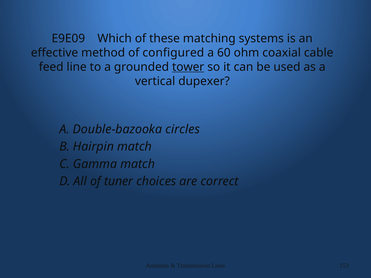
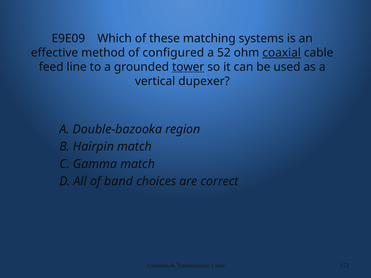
60: 60 -> 52
coaxial underline: none -> present
circles: circles -> region
tuner: tuner -> band
